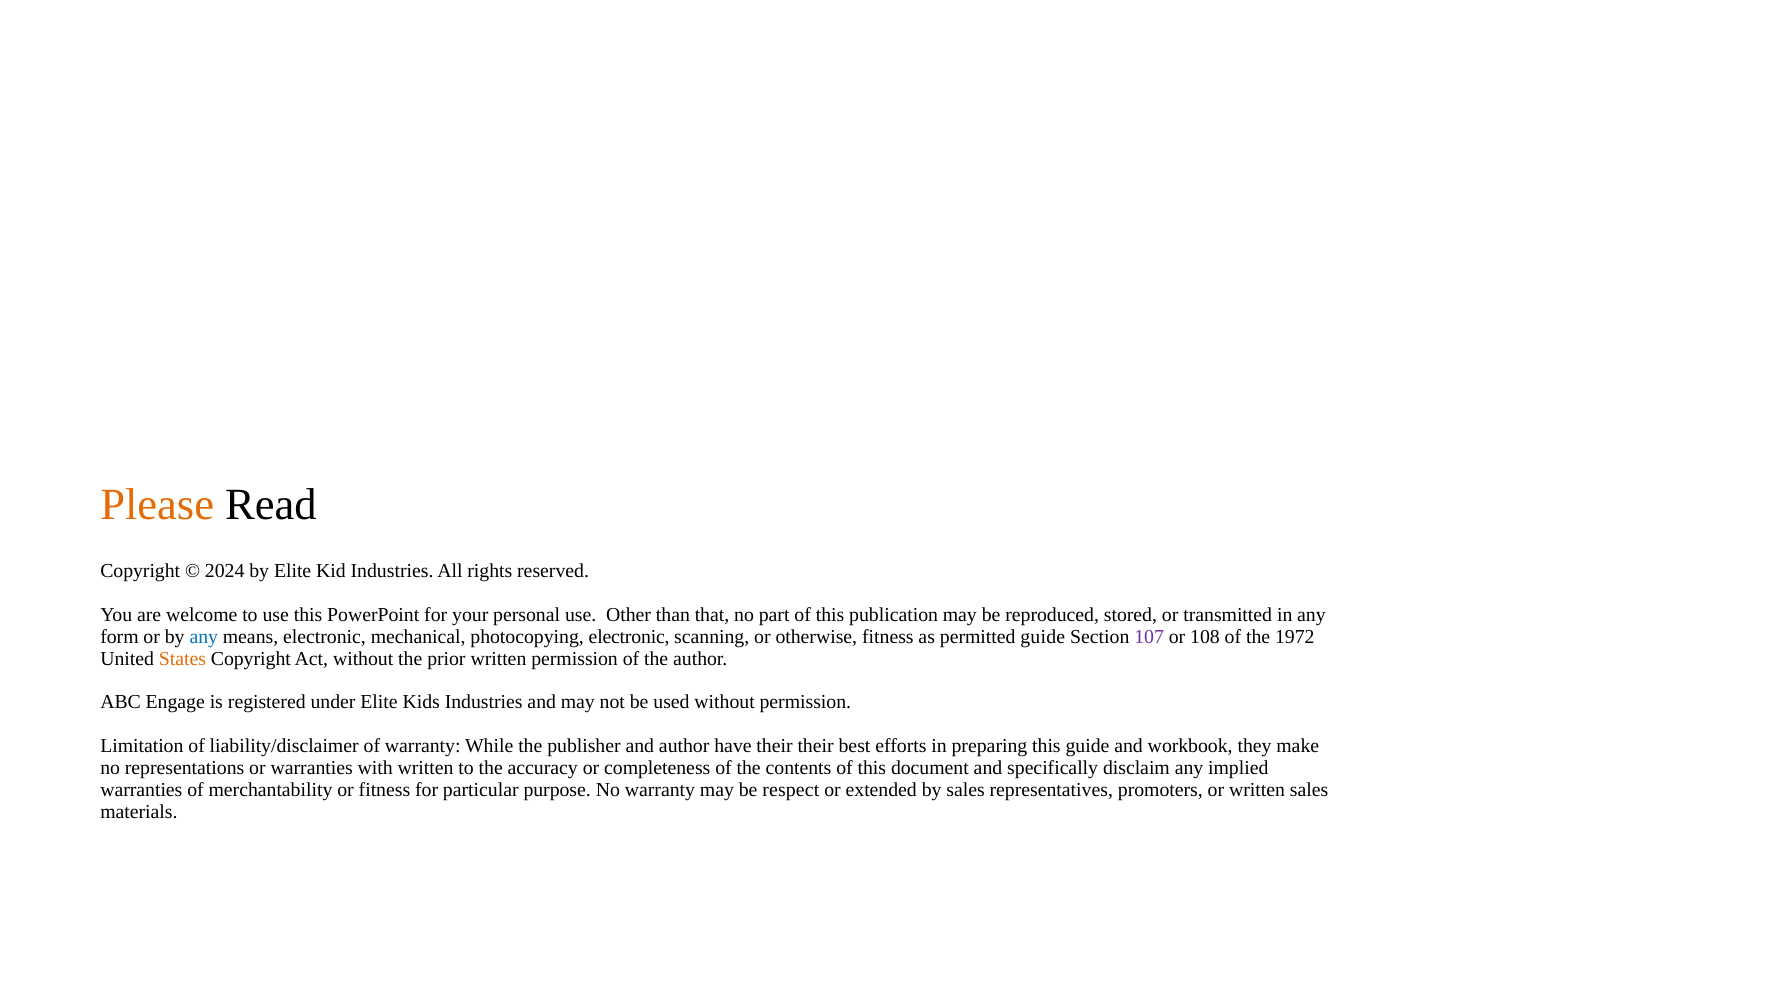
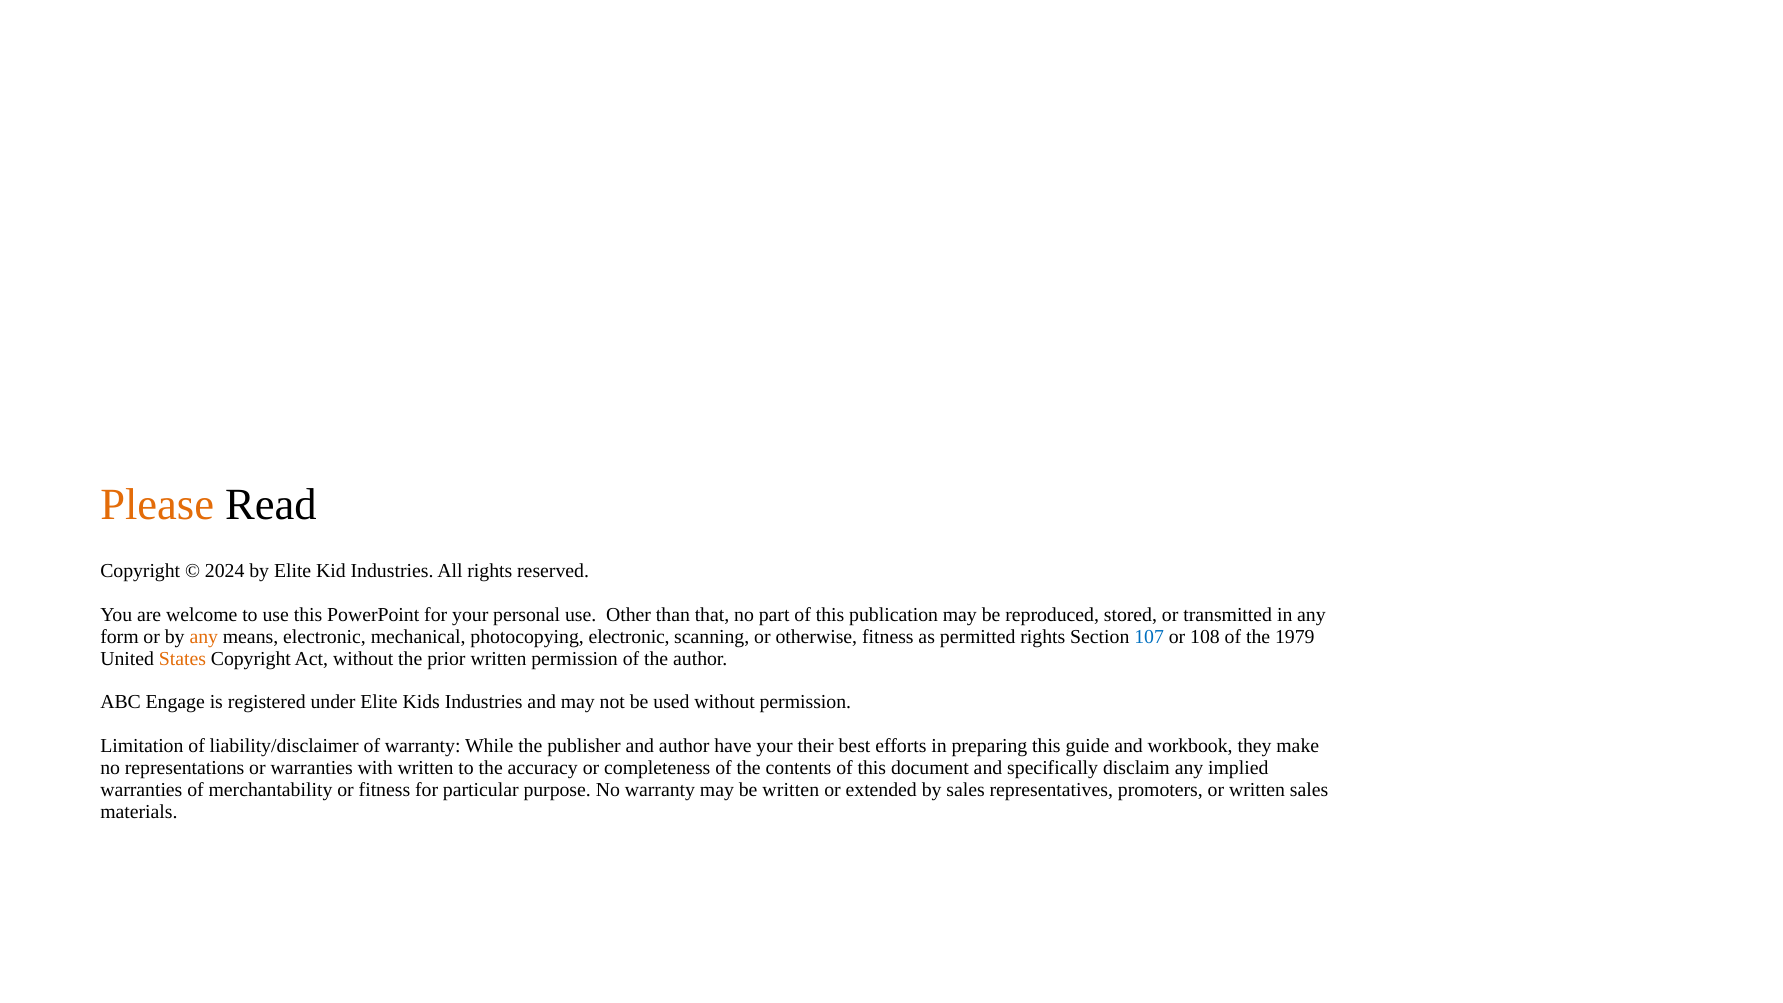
any at (204, 636) colour: blue -> orange
permitted guide: guide -> rights
107 colour: purple -> blue
1972: 1972 -> 1979
have their: their -> your
be respect: respect -> written
